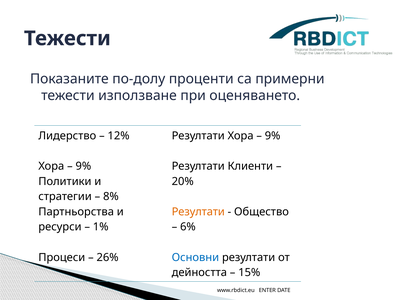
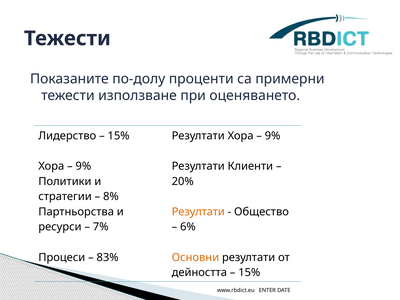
12% at (119, 136): 12% -> 15%
1%: 1% -> 7%
26%: 26% -> 83%
Основни colour: blue -> orange
